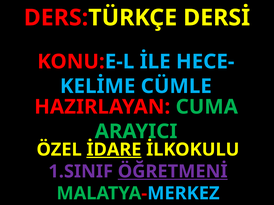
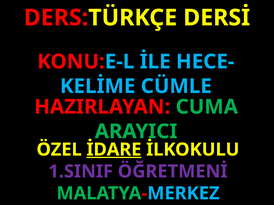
ÖĞRETMENİ underline: present -> none
